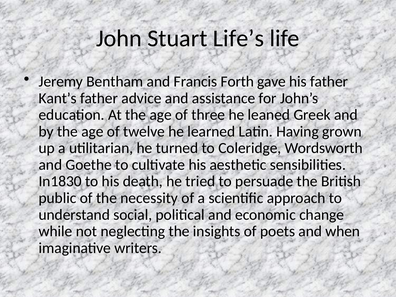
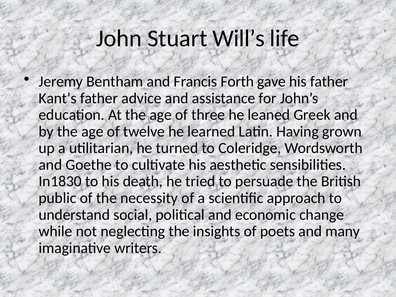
Life’s: Life’s -> Will’s
when: when -> many
